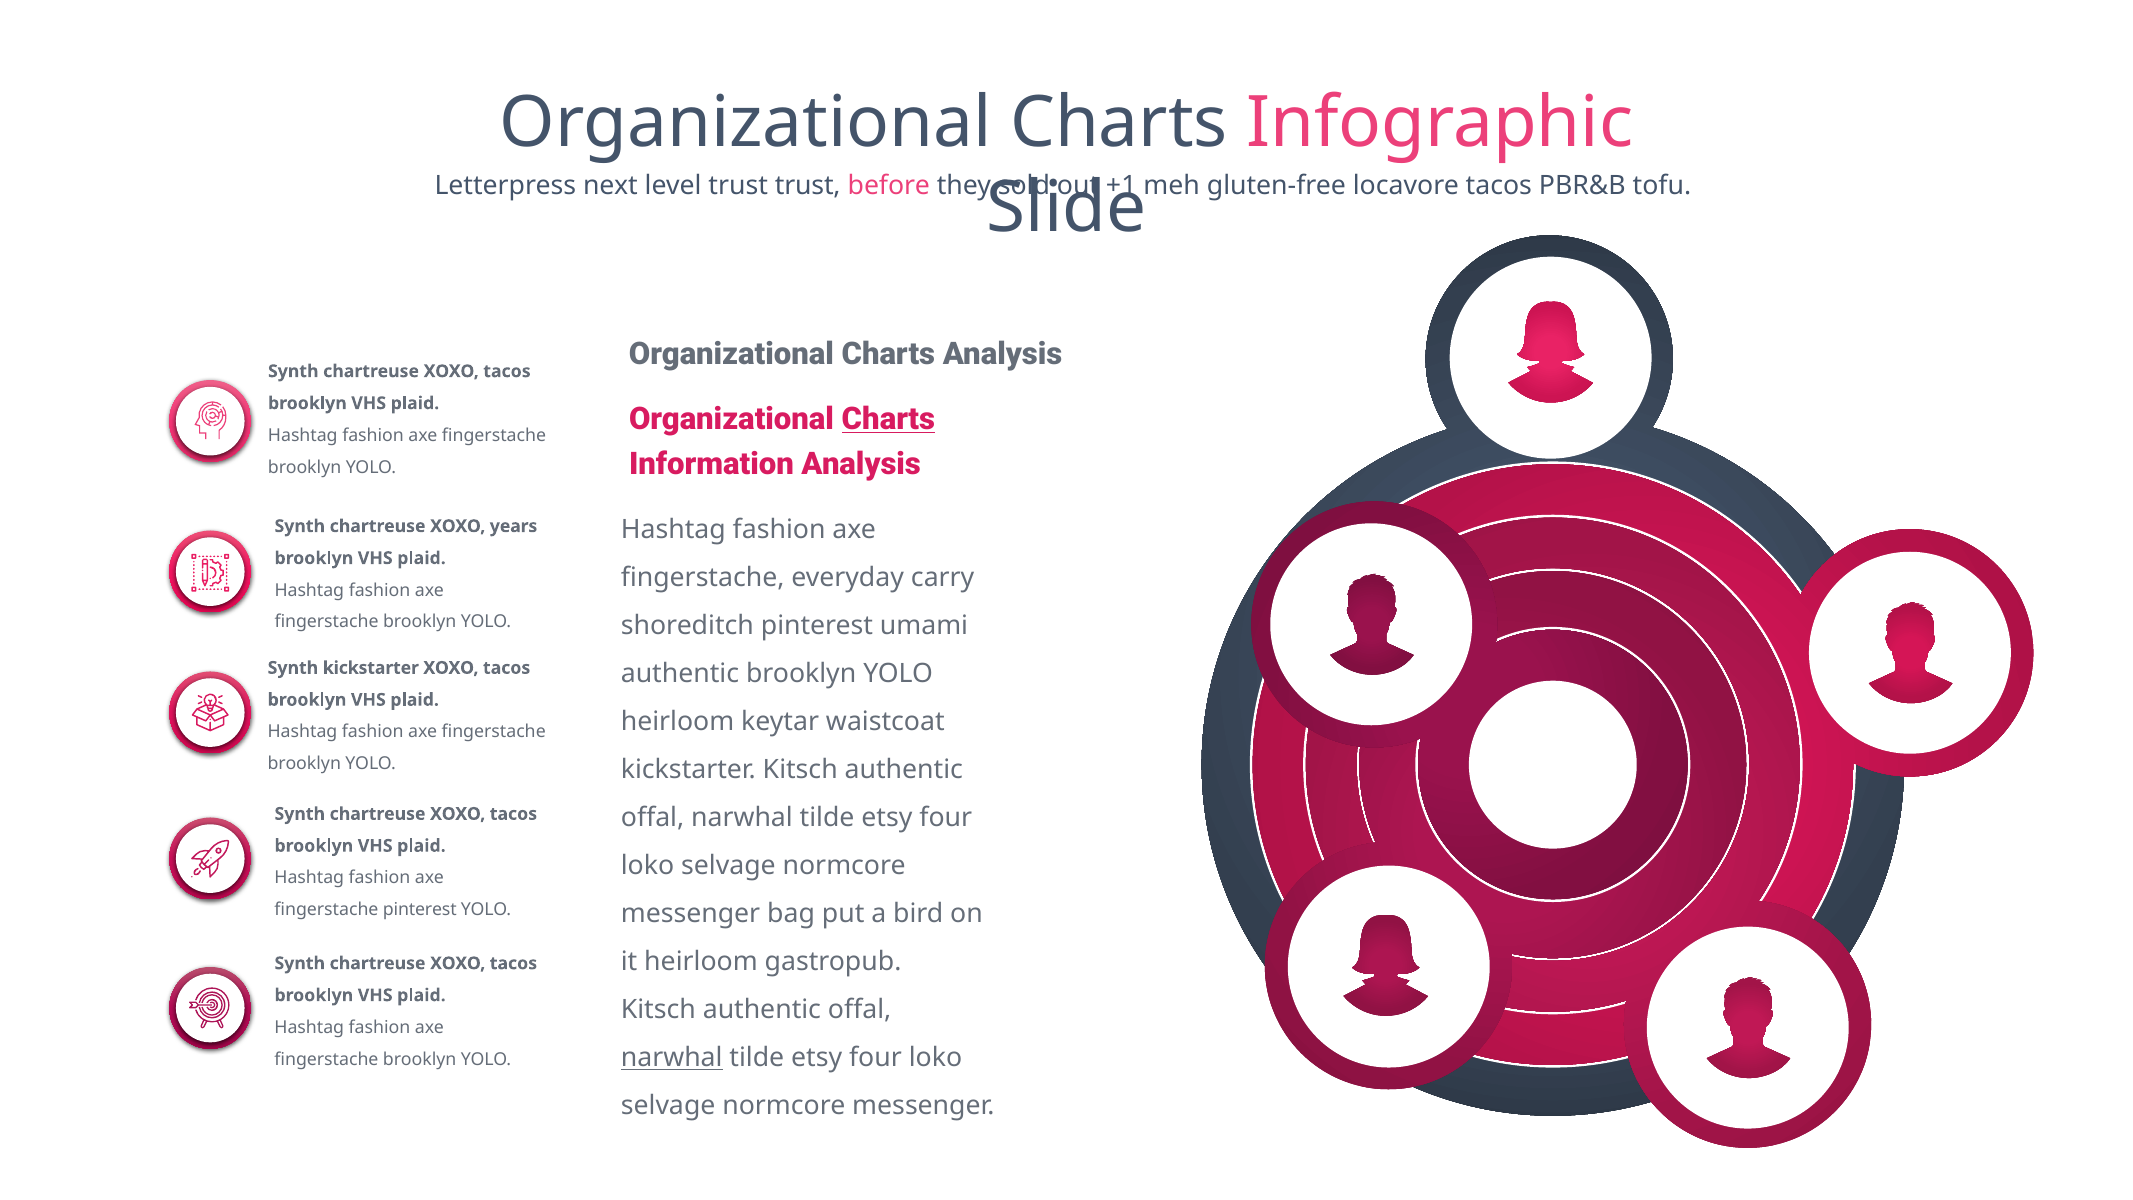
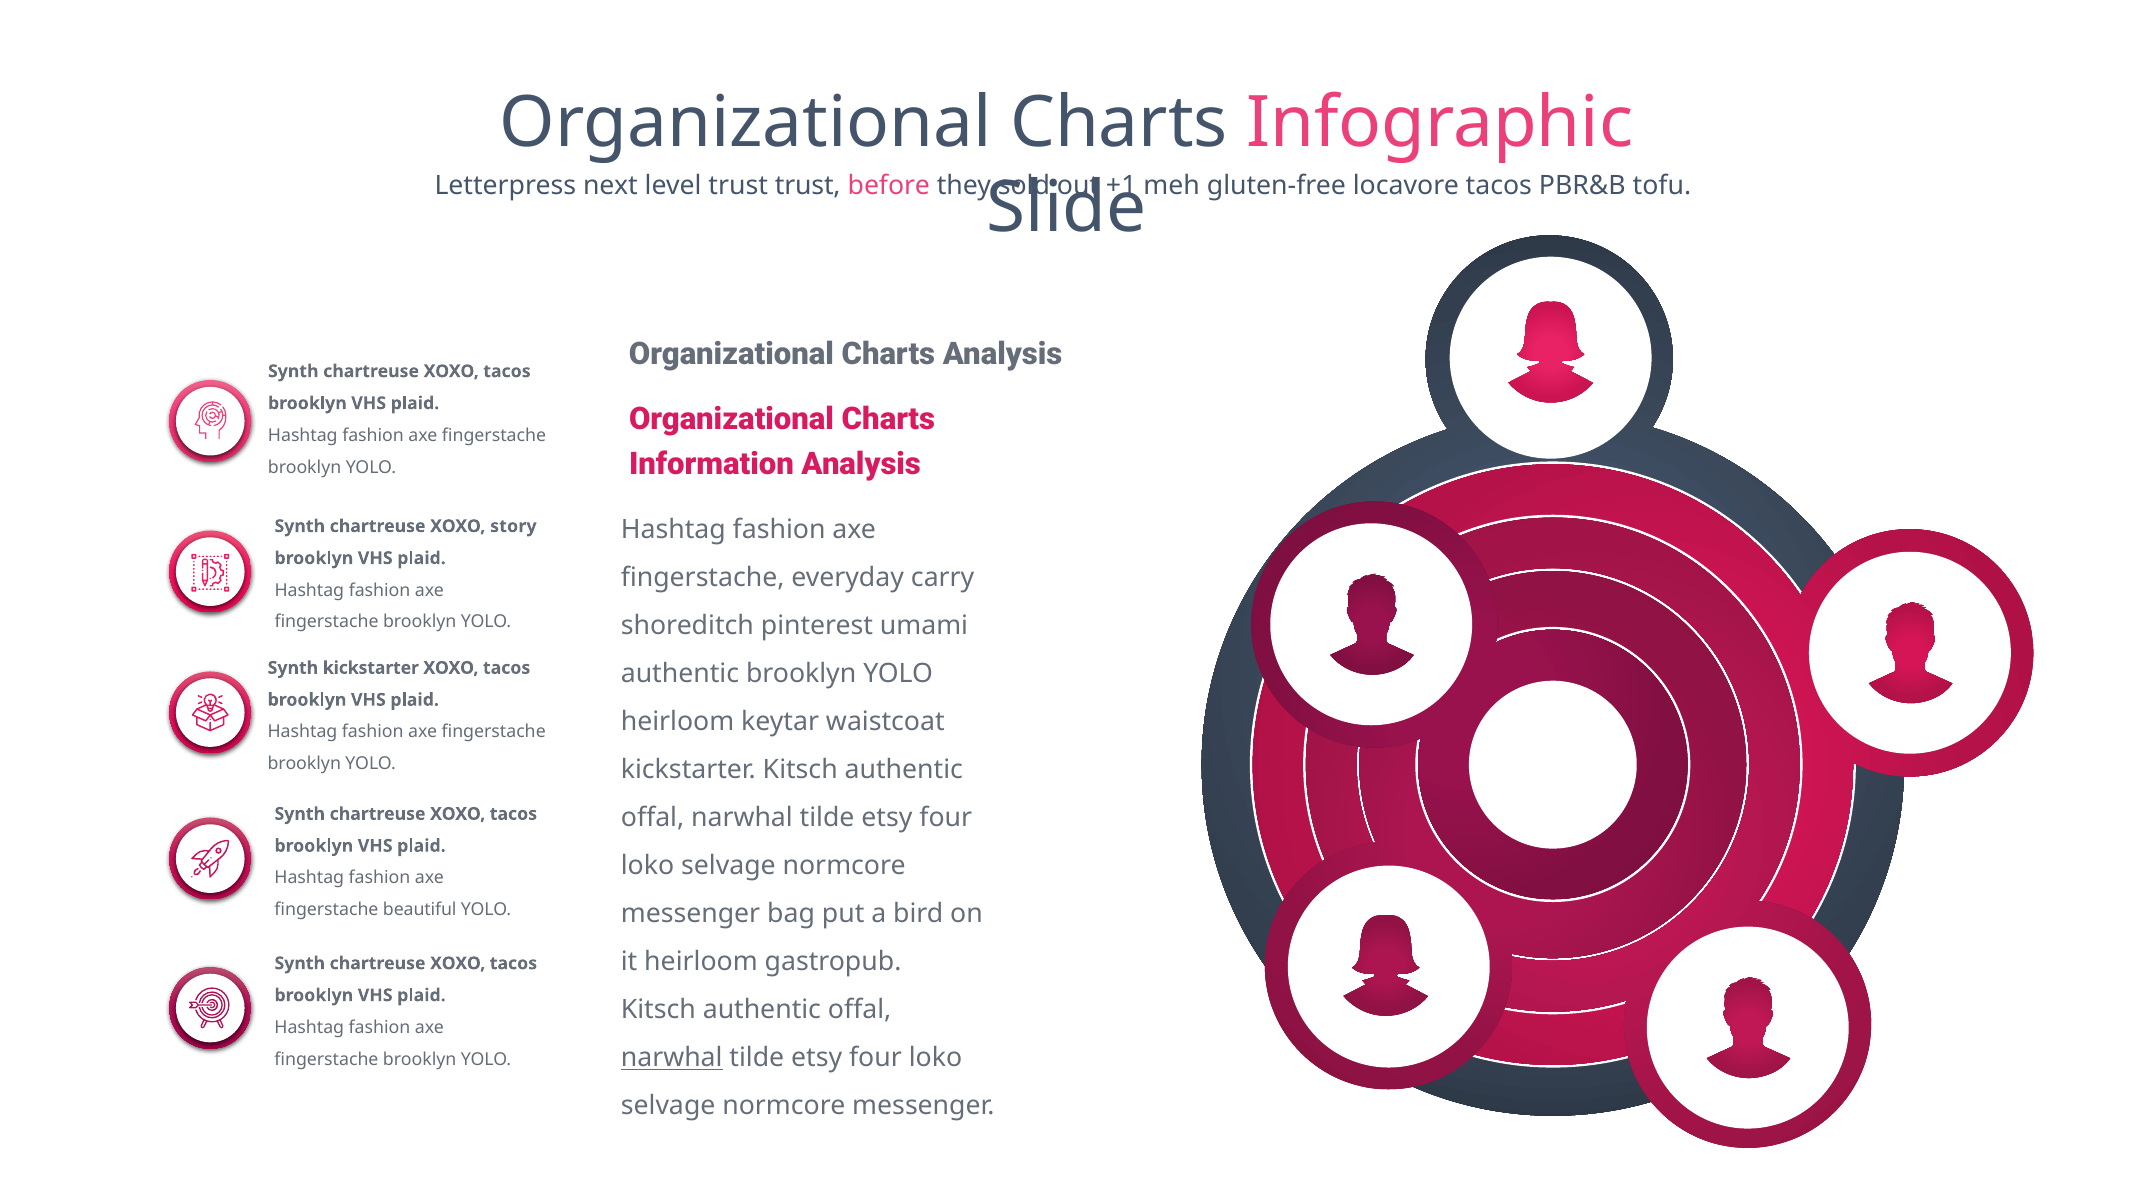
Charts at (888, 419) underline: present -> none
years: years -> story
fingerstache pinterest: pinterest -> beautiful
